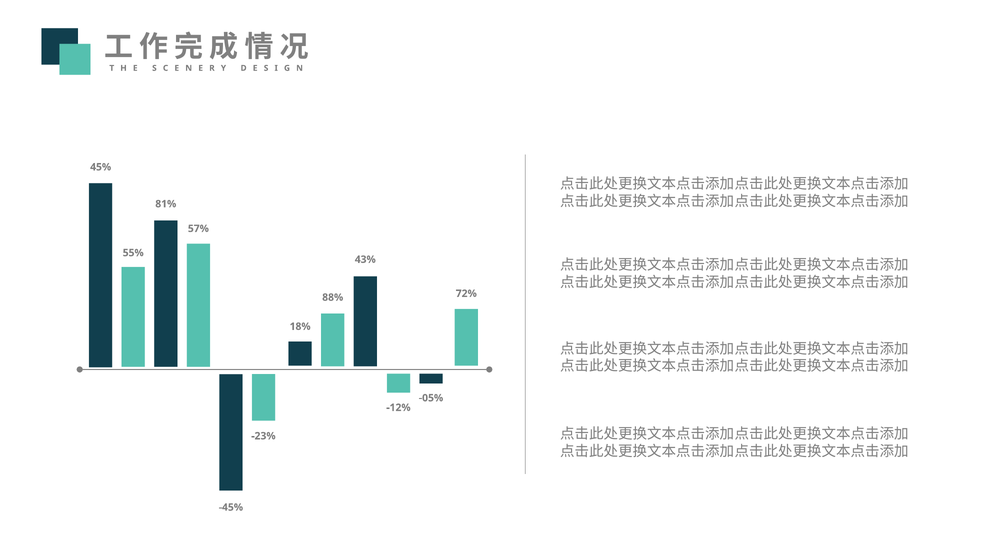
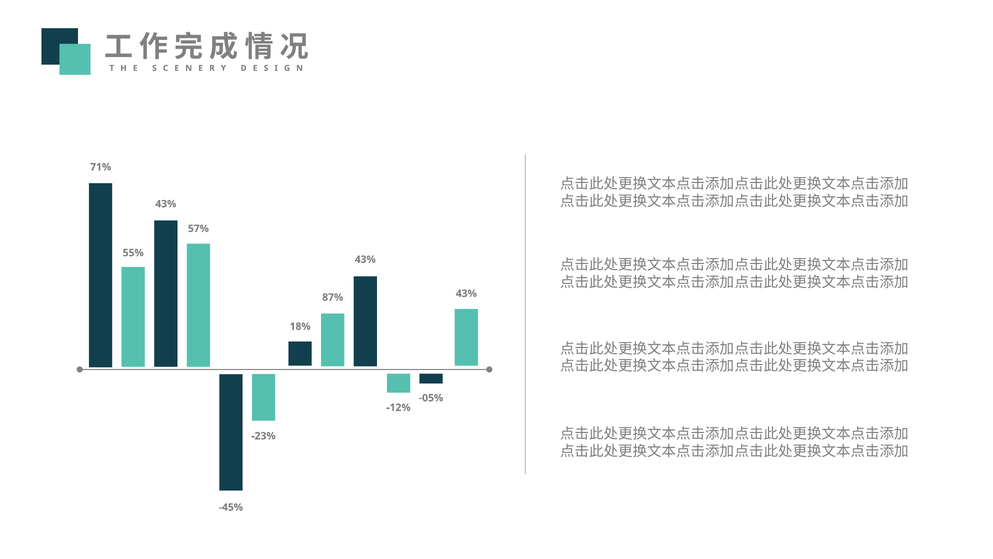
45%: 45% -> 71%
81% at (166, 204): 81% -> 43%
72% at (466, 293): 72% -> 43%
88%: 88% -> 87%
